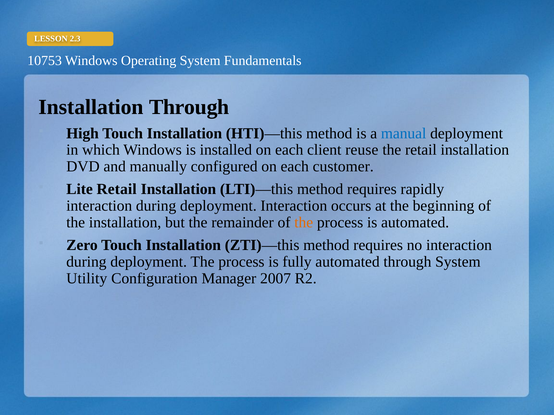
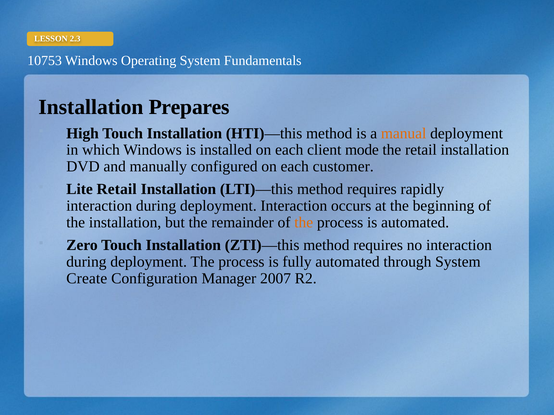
Installation Through: Through -> Prepares
manual colour: blue -> orange
reuse: reuse -> mode
Utility: Utility -> Create
